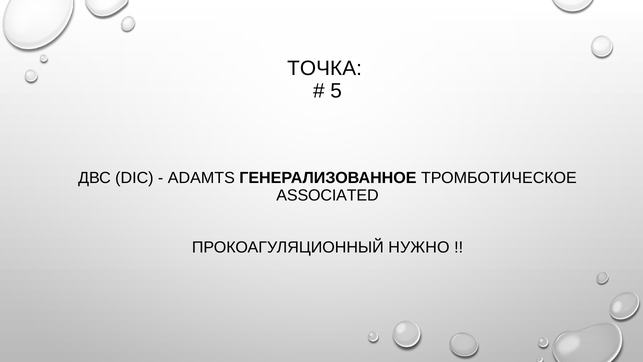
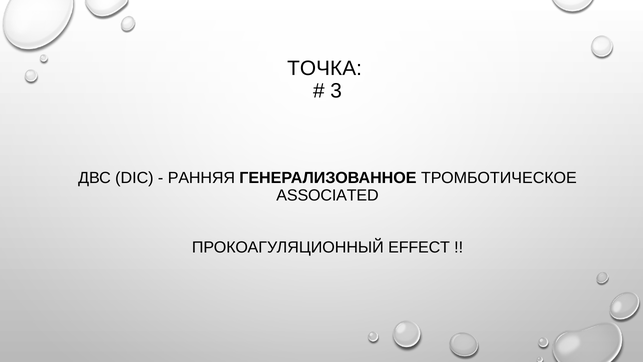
5: 5 -> 3
ADAMTS: ADAMTS -> РАННЯЯ
НУЖНО: НУЖНО -> EFFECT
